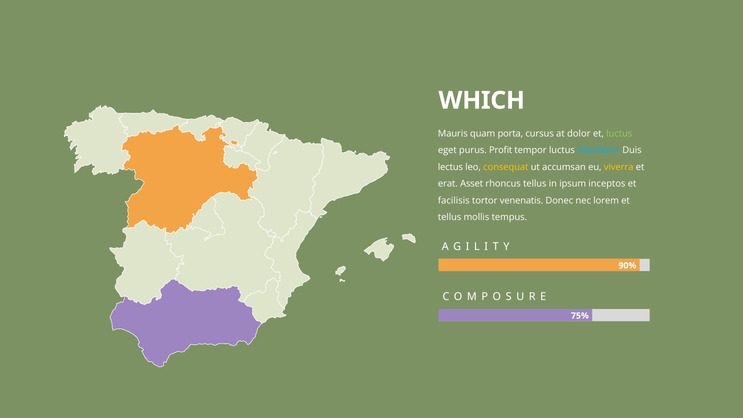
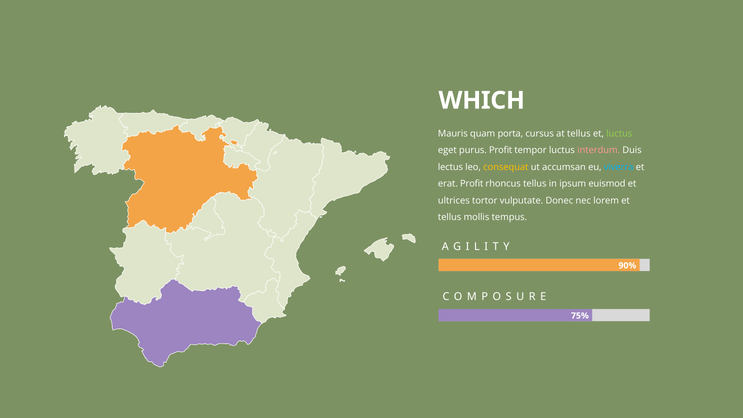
at dolor: dolor -> tellus
interdum colour: light blue -> pink
viverra colour: yellow -> light blue
erat Asset: Asset -> Profit
inceptos: inceptos -> euismod
facilisis: facilisis -> ultrices
venenatis: venenatis -> vulputate
